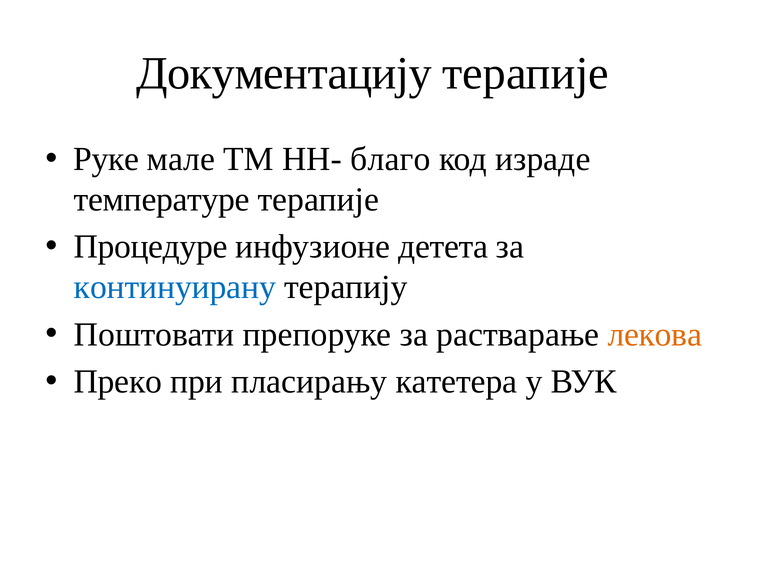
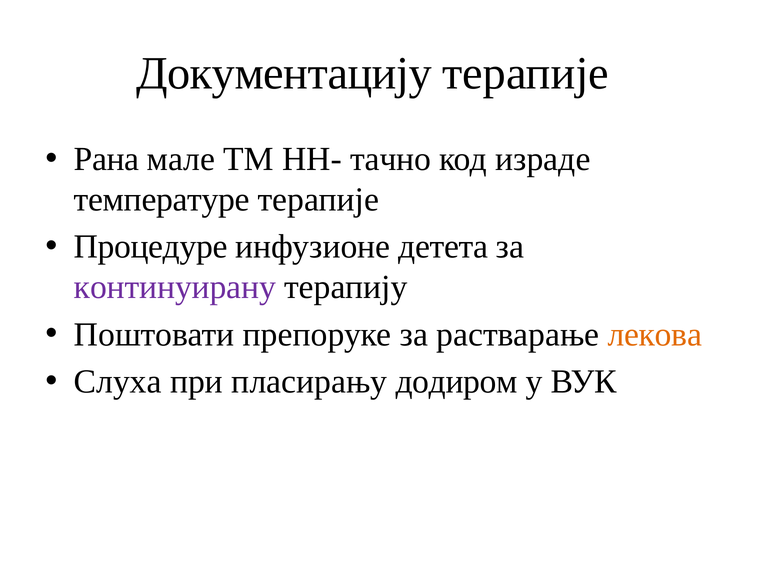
Руке: Руке -> Рана
благо: благо -> тачно
континуирану colour: blue -> purple
Преко: Преко -> Слуха
катетера: катетера -> додиром
